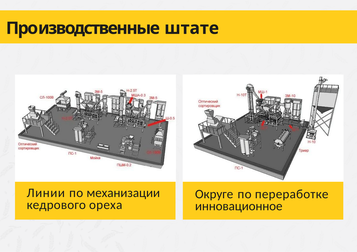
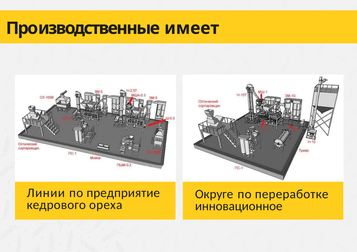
штате: штате -> имеет
механизации: механизации -> предприятие
